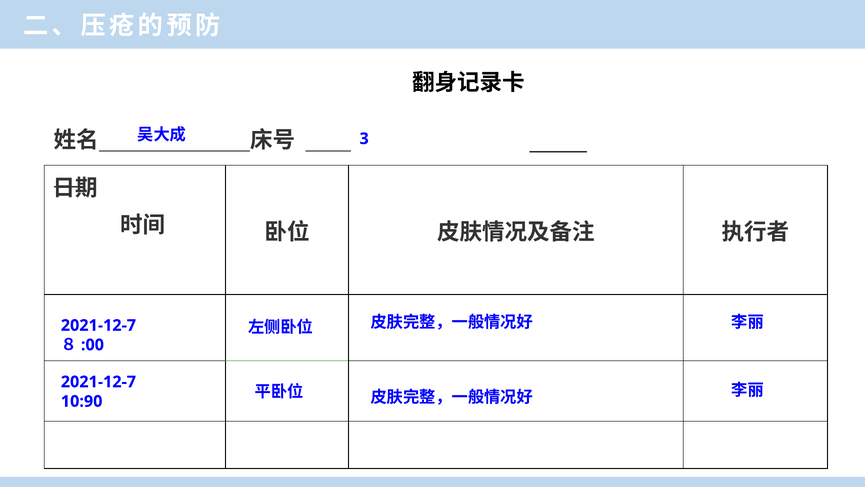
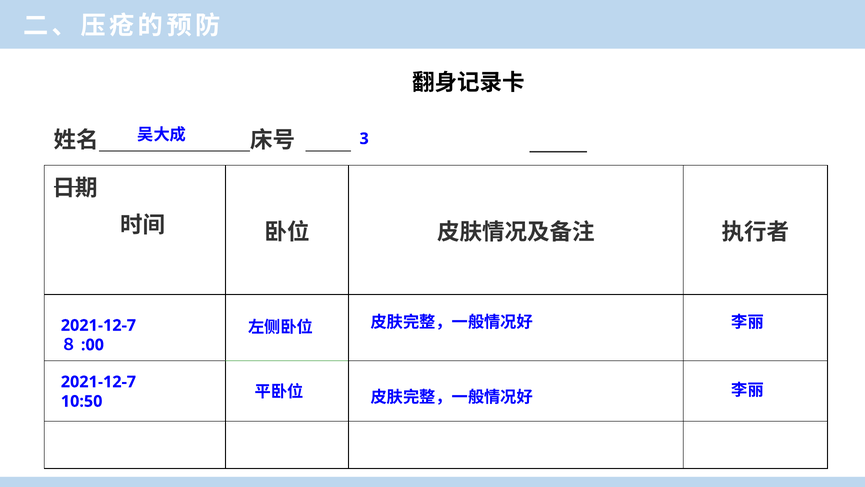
10:90: 10:90 -> 10:50
